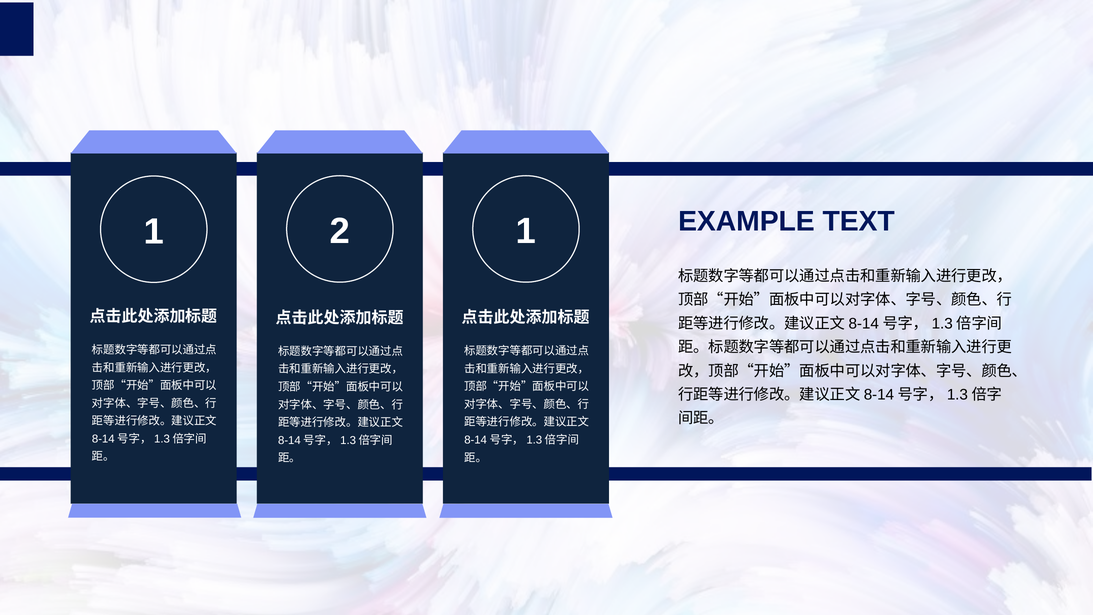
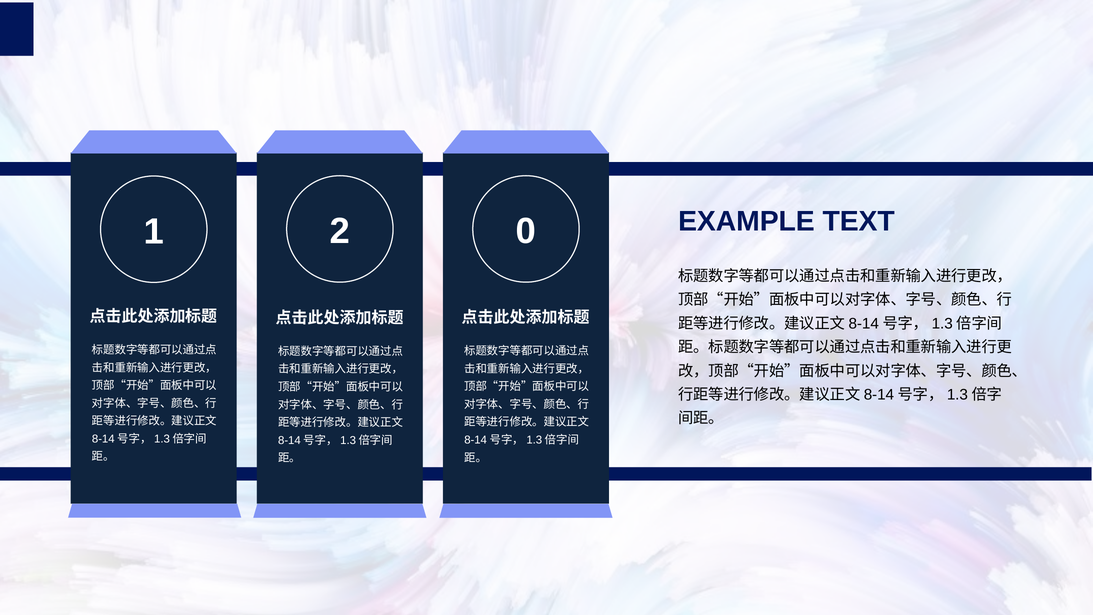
2 1: 1 -> 0
